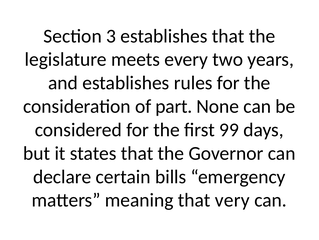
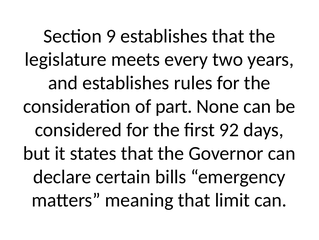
3: 3 -> 9
99: 99 -> 92
very: very -> limit
